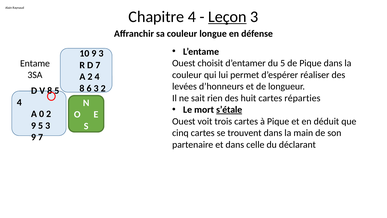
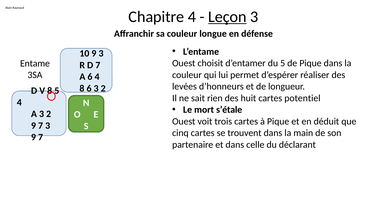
2 at (90, 77): 2 -> 6
réparties: réparties -> potentiel
s’étale underline: present -> none
0 at (42, 114): 0 -> 3
5 at (41, 125): 5 -> 7
